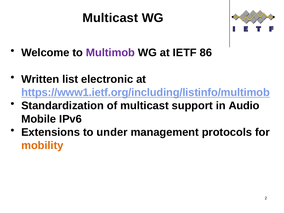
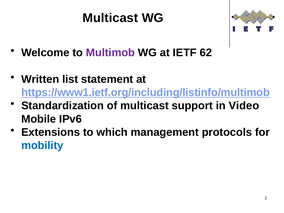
86: 86 -> 62
electronic: electronic -> statement
Audio: Audio -> Video
under: under -> which
mobility colour: orange -> blue
